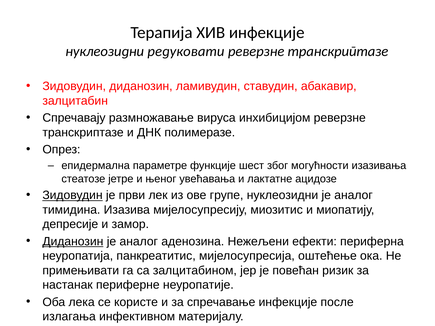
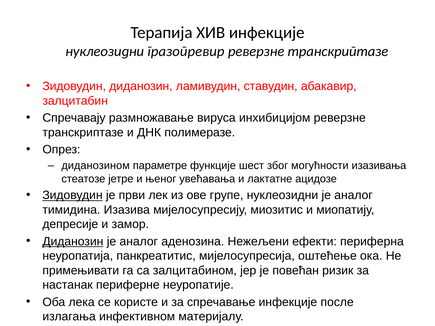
редуковати: редуковати -> гразопревир
епидермална: епидермална -> диданозином
